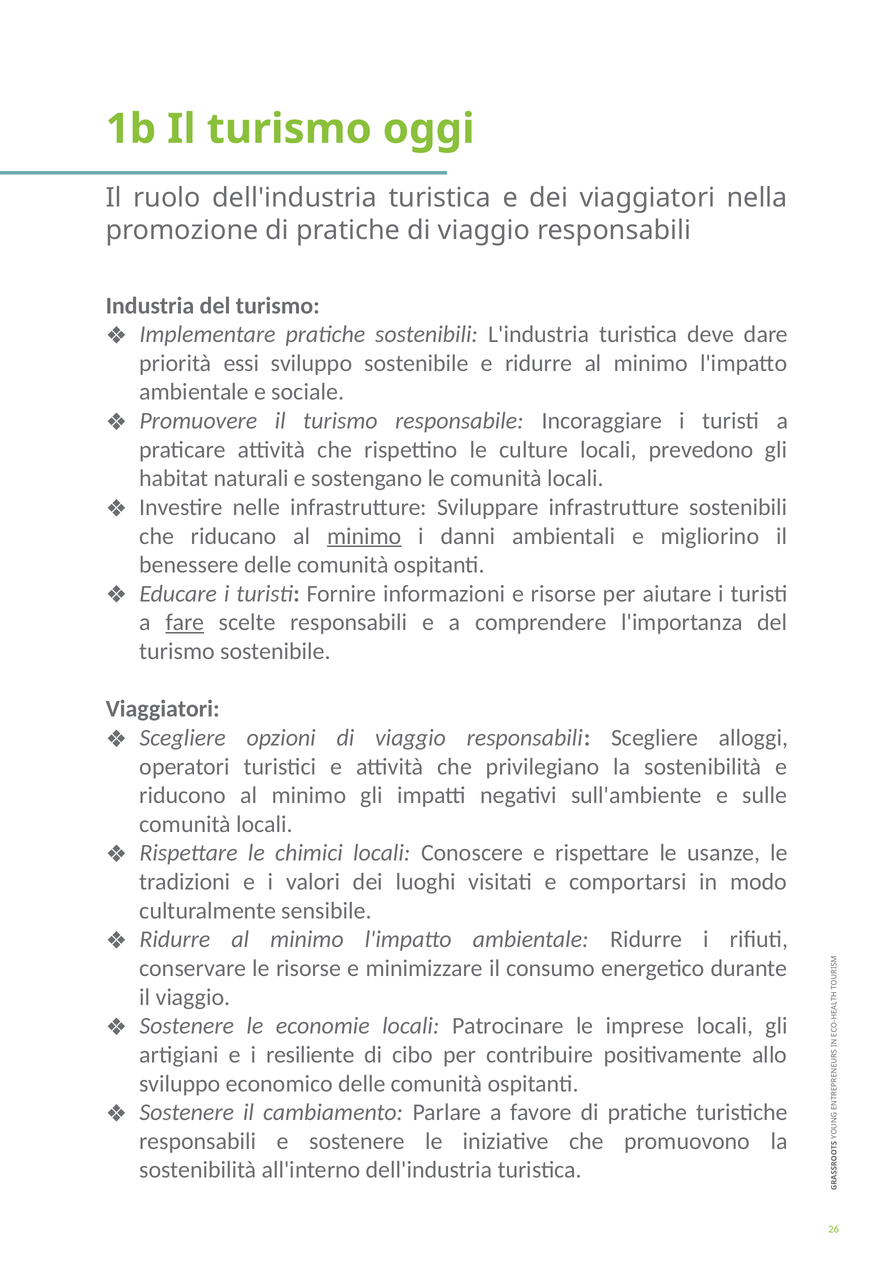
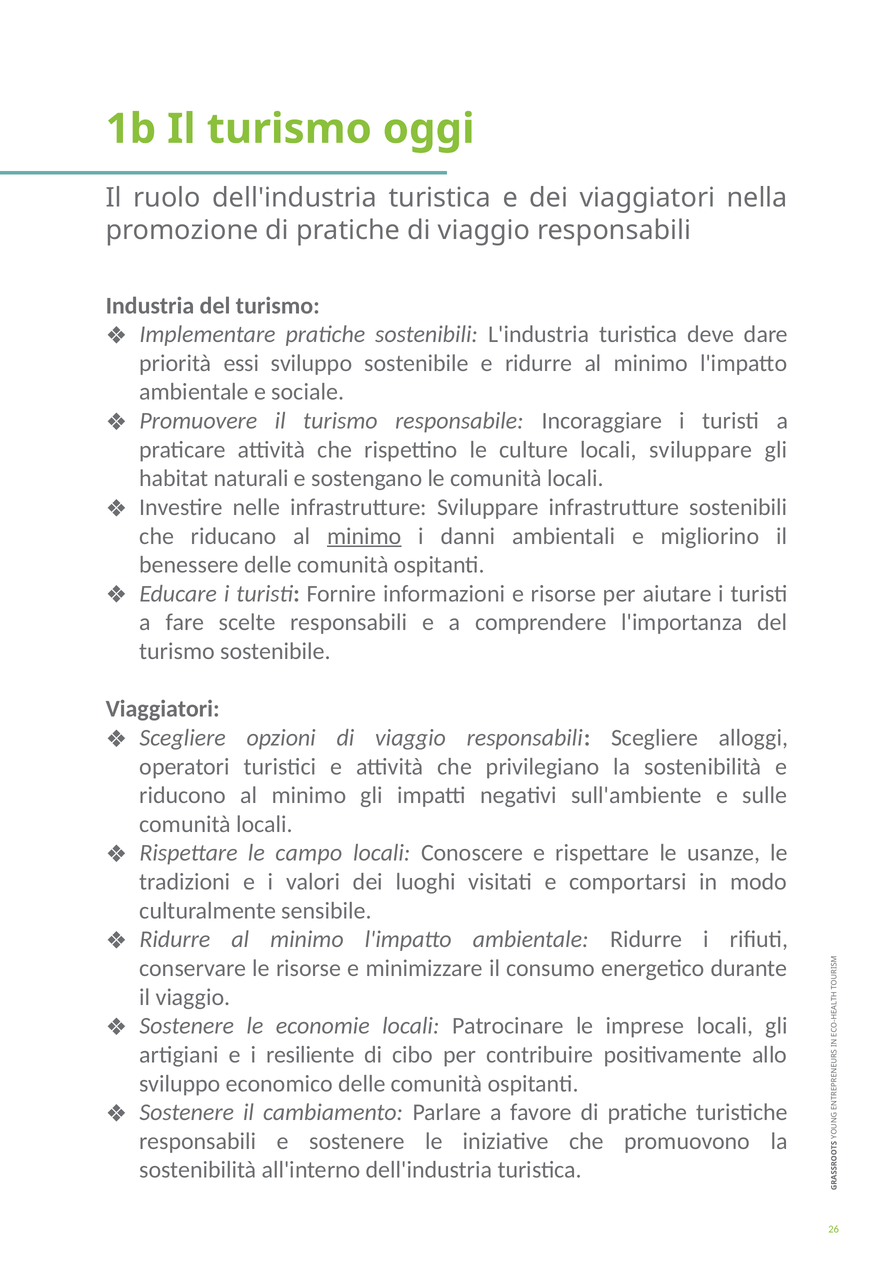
locali prevedono: prevedono -> sviluppare
fare underline: present -> none
chimici: chimici -> campo
